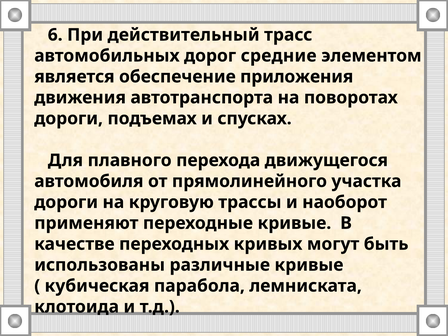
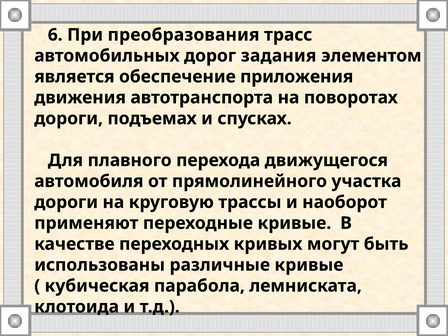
действительный: действительный -> преобразования
средние: средние -> задания
